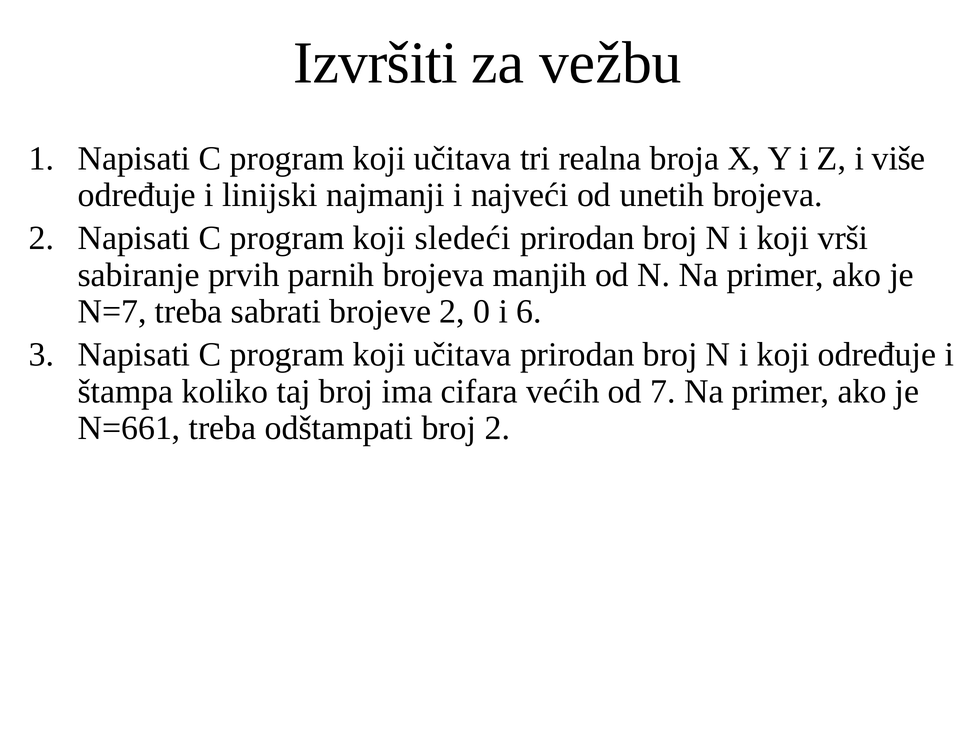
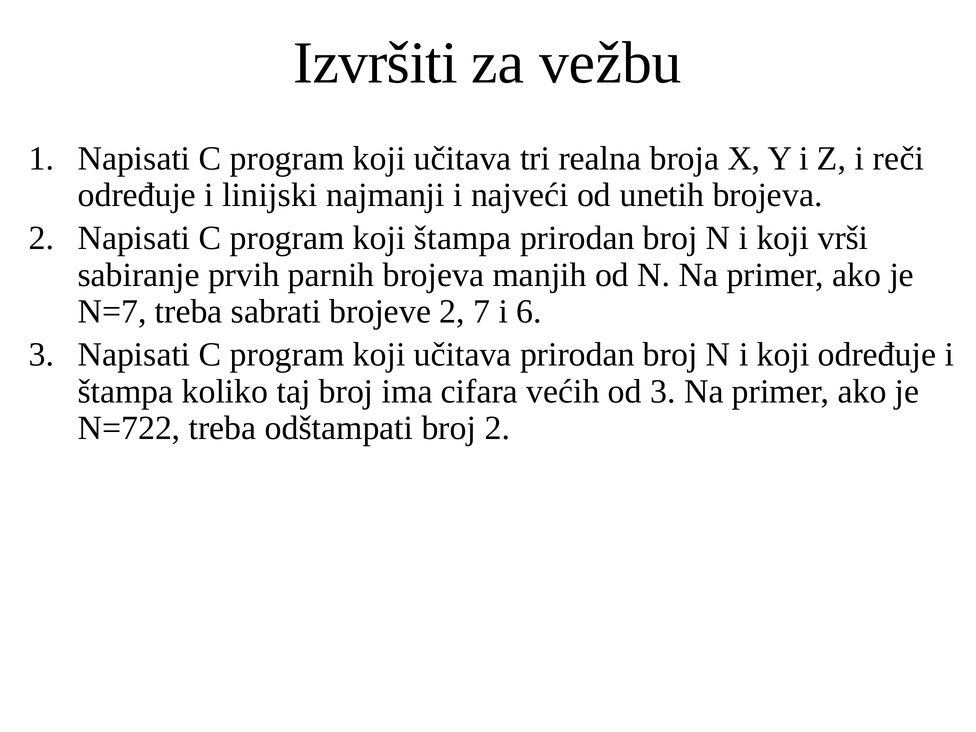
više: više -> reči
koji sledeći: sledeći -> štampa
0: 0 -> 7
od 7: 7 -> 3
N=661: N=661 -> N=722
